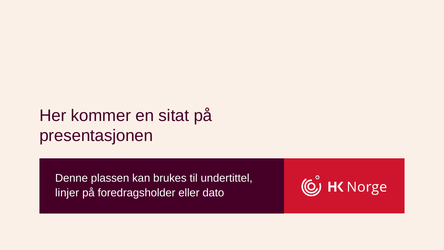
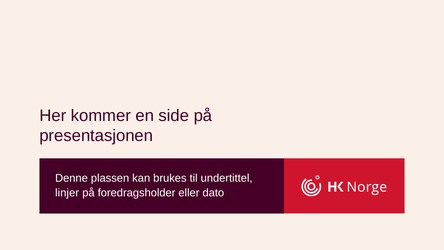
en sitat: sitat -> side
